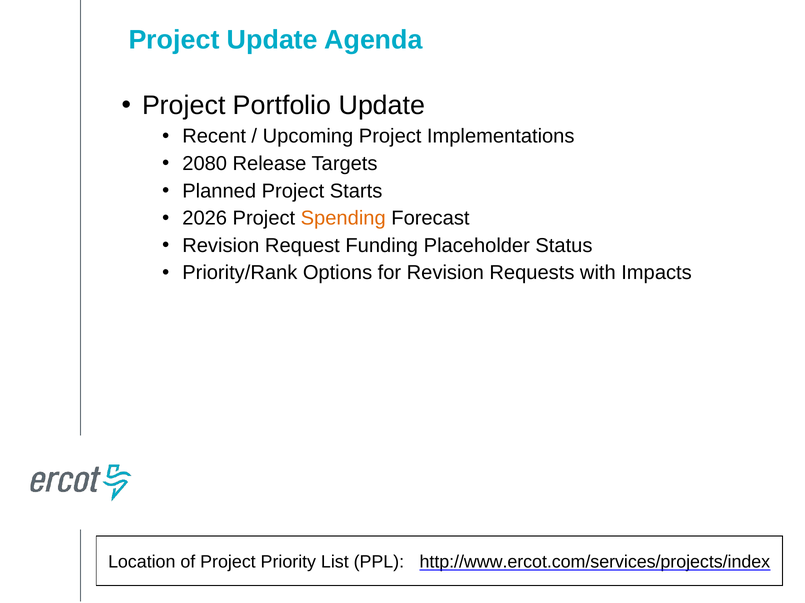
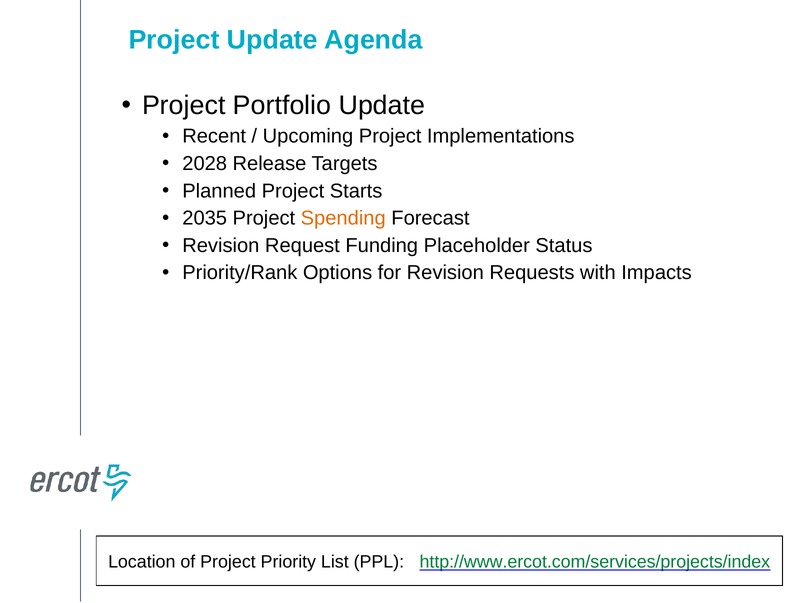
2080: 2080 -> 2028
2026: 2026 -> 2035
http://www.ercot.com/services/projects/index colour: black -> green
